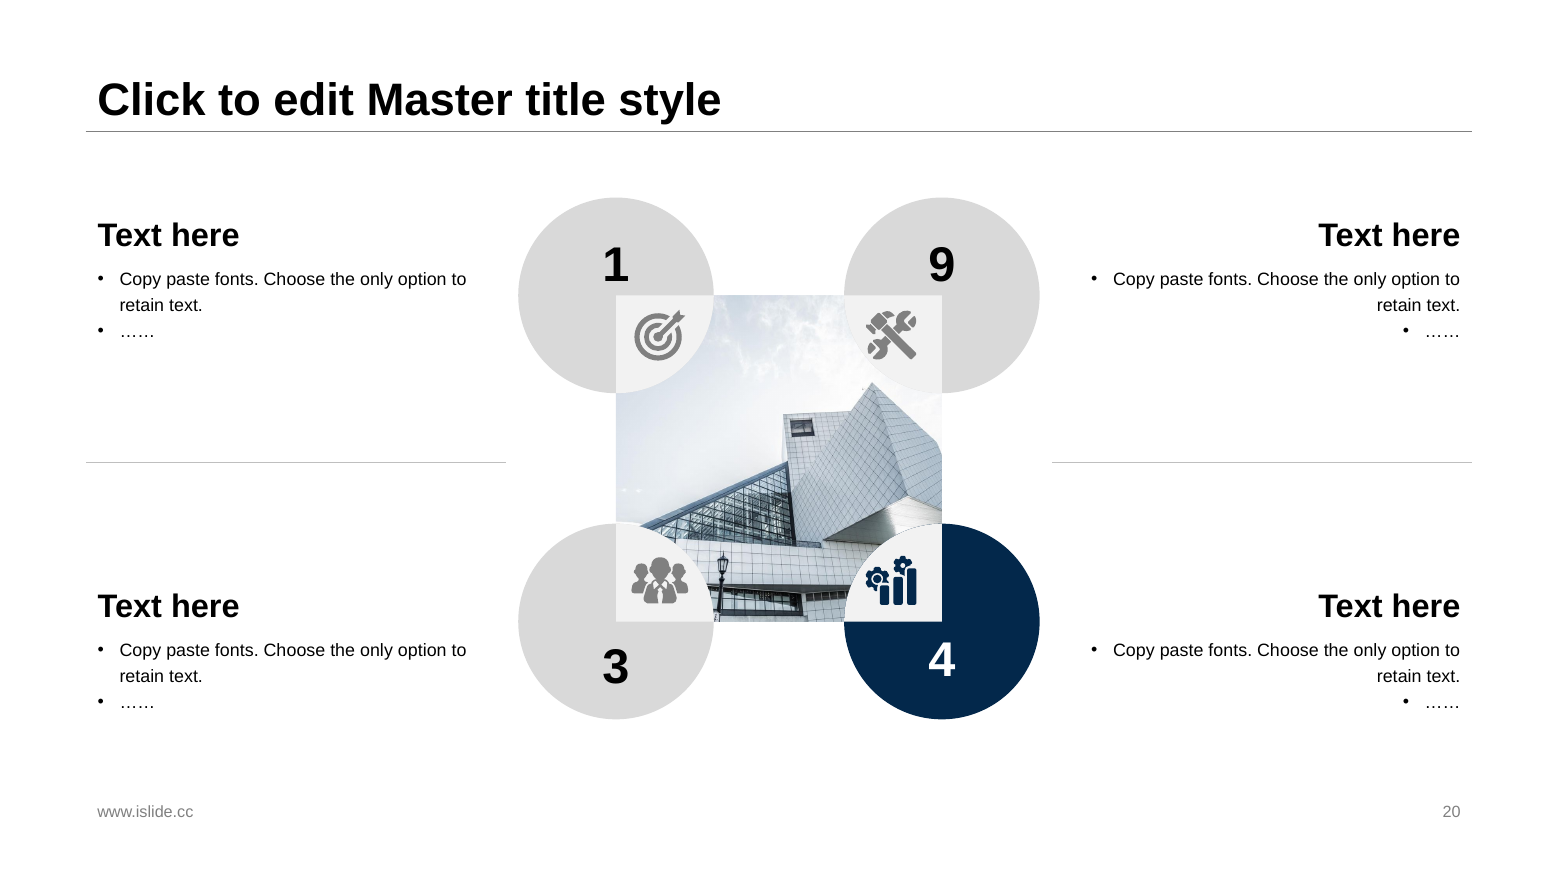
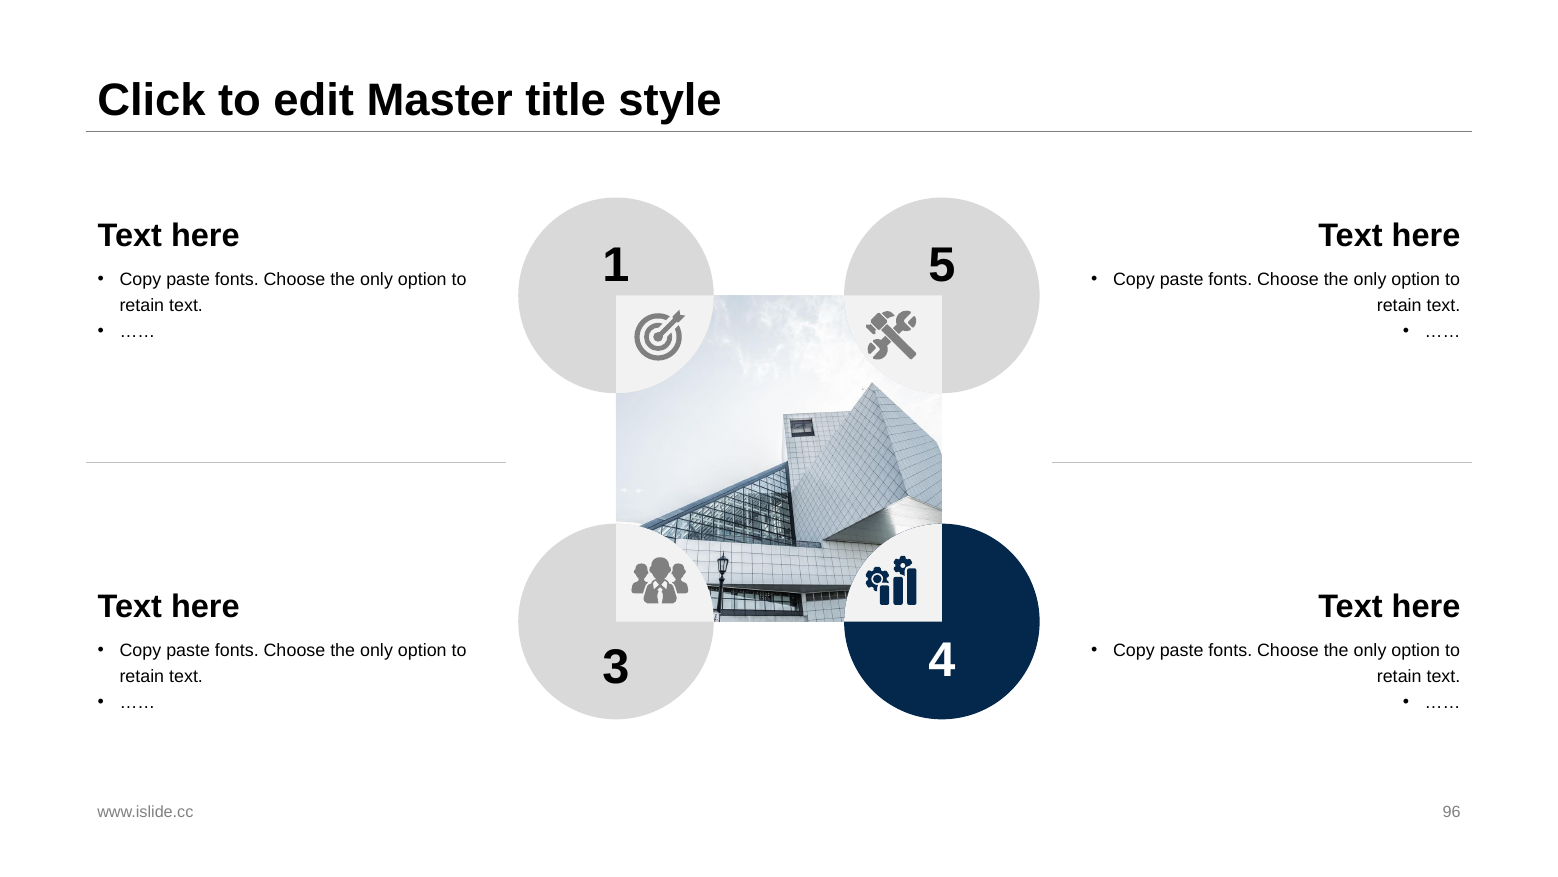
9: 9 -> 5
20: 20 -> 96
